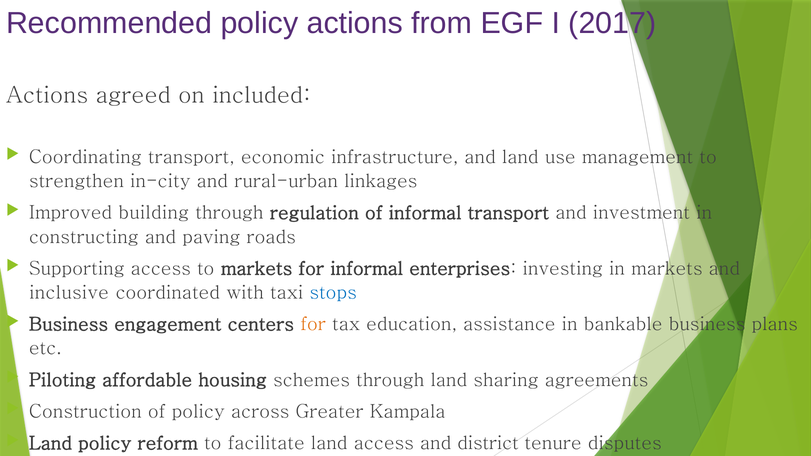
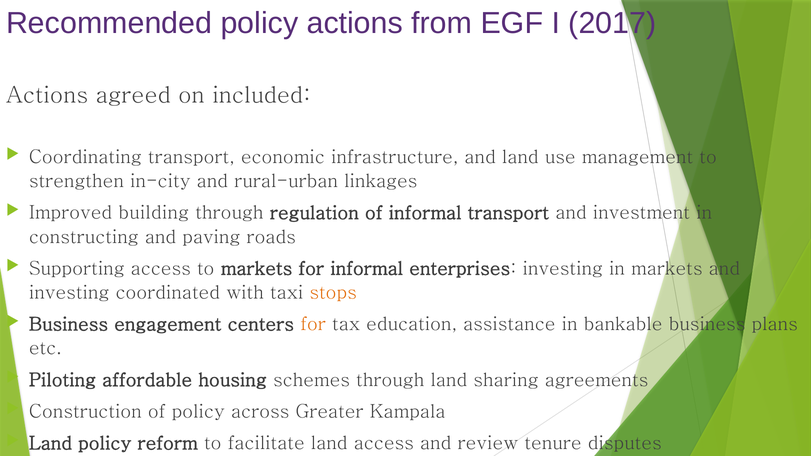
inclusive at (69, 293): inclusive -> investing
stops colour: blue -> orange
district: district -> review
